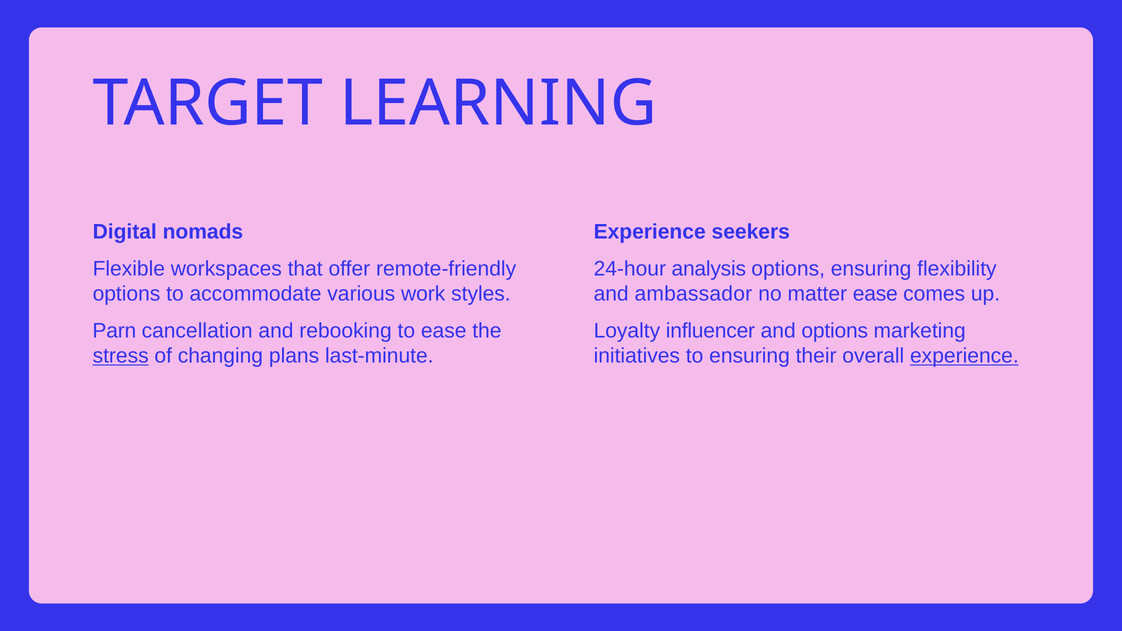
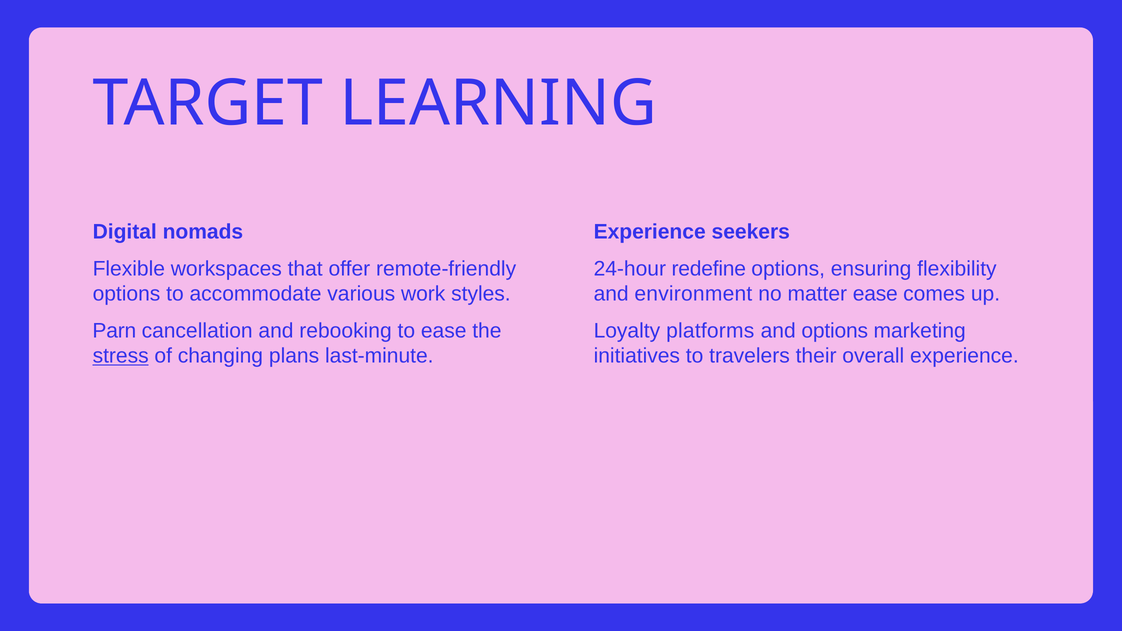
analysis: analysis -> redefine
ambassador: ambassador -> environment
influencer: influencer -> platforms
to ensuring: ensuring -> travelers
experience at (964, 356) underline: present -> none
